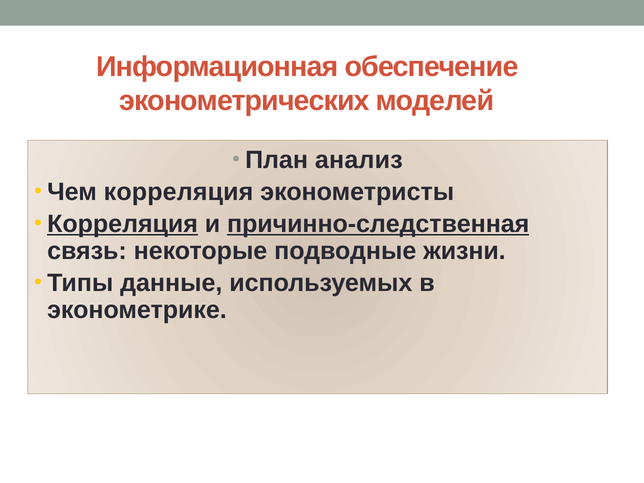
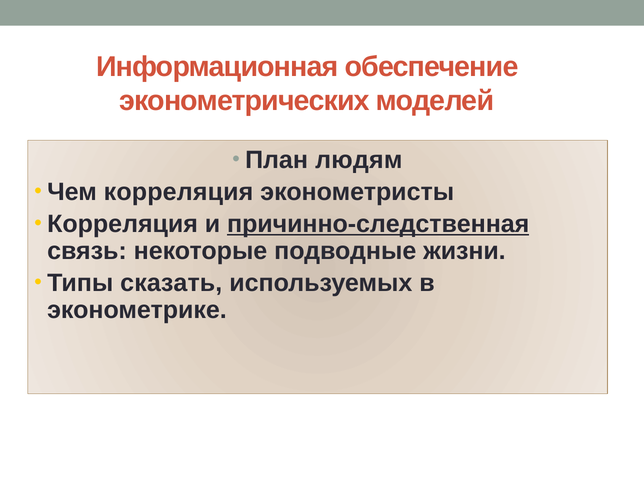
анализ: анализ -> людям
Корреляция at (123, 224) underline: present -> none
данные: данные -> сказать
